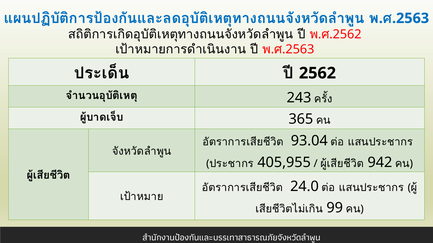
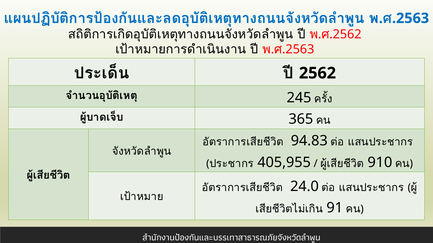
243: 243 -> 245
93.04: 93.04 -> 94.83
942: 942 -> 910
99: 99 -> 91
